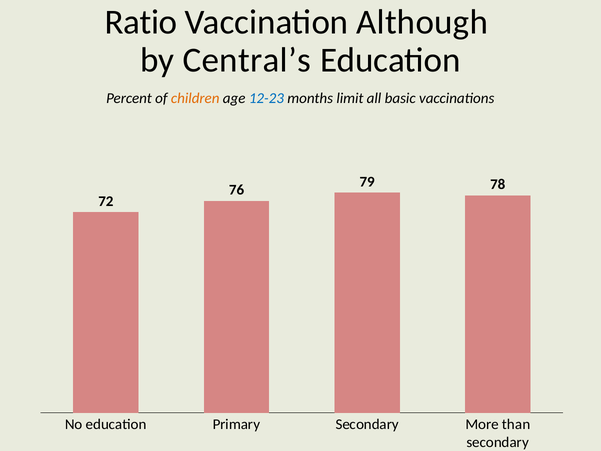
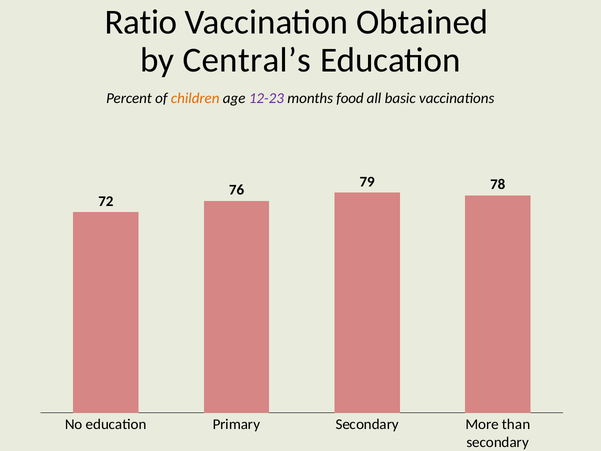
Although: Although -> Obtained
12-23 colour: blue -> purple
limit: limit -> food
